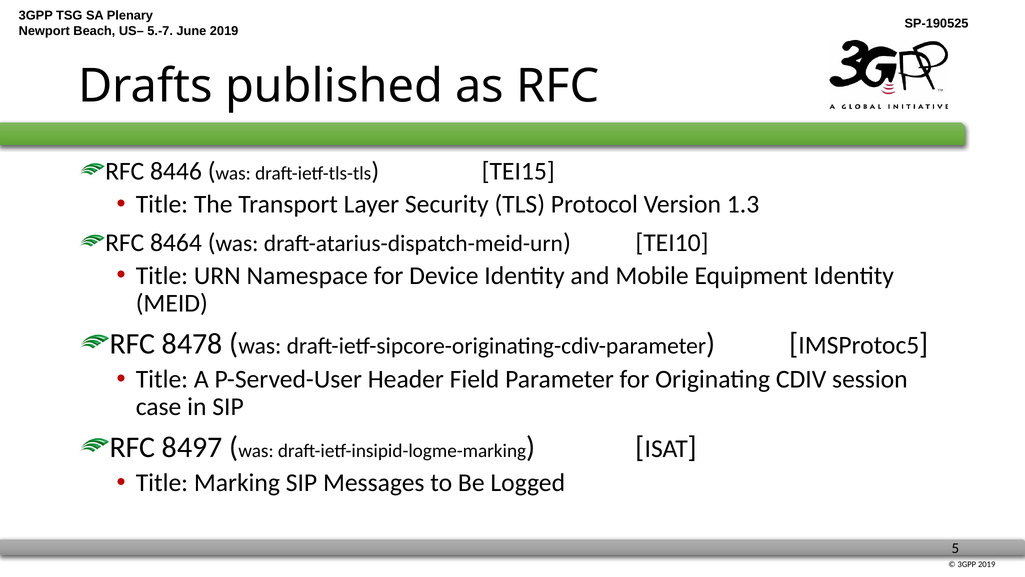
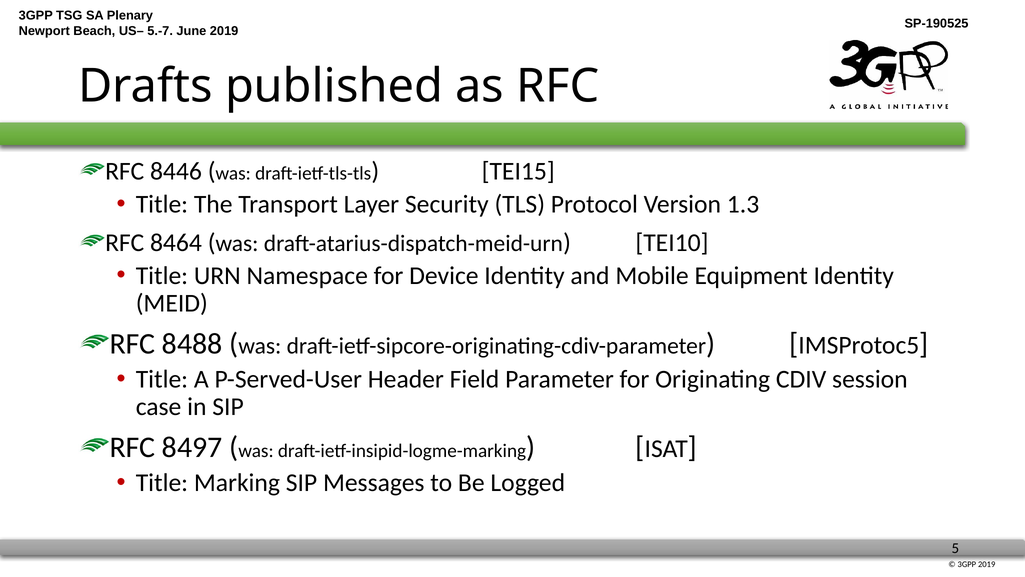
8478: 8478 -> 8488
